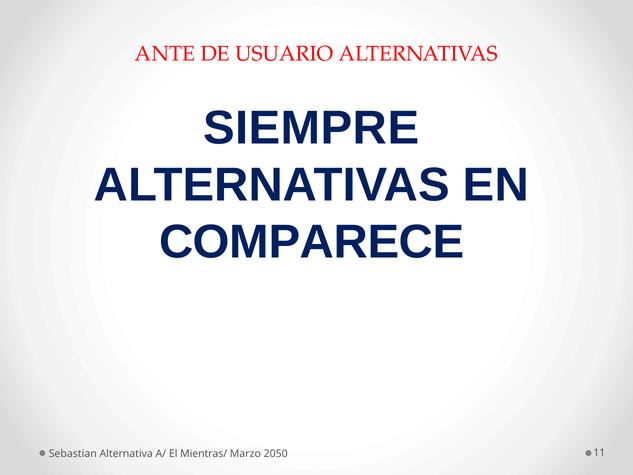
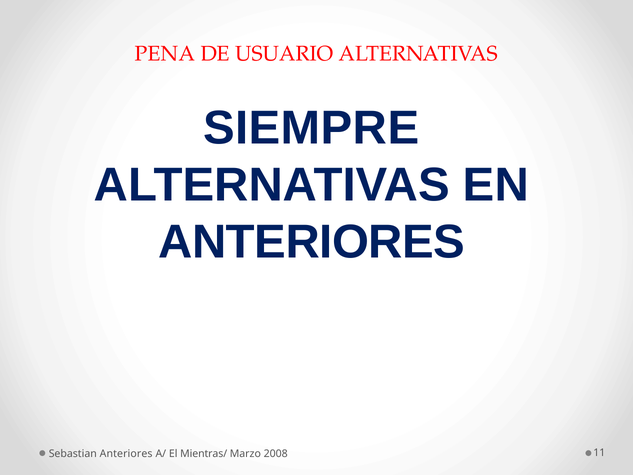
ANTE: ANTE -> PENA
COMPARECE at (312, 242): COMPARECE -> ANTERIORES
Sebastian Alternativa: Alternativa -> Anteriores
2050: 2050 -> 2008
